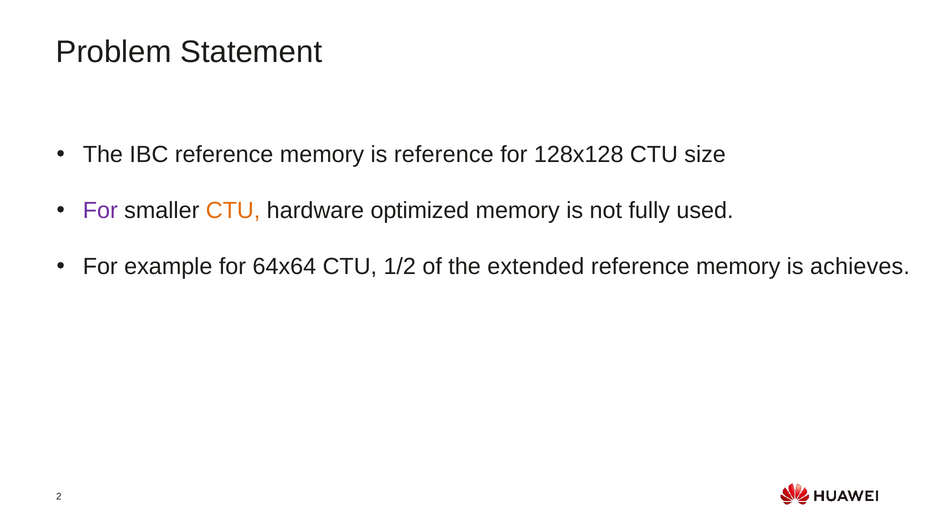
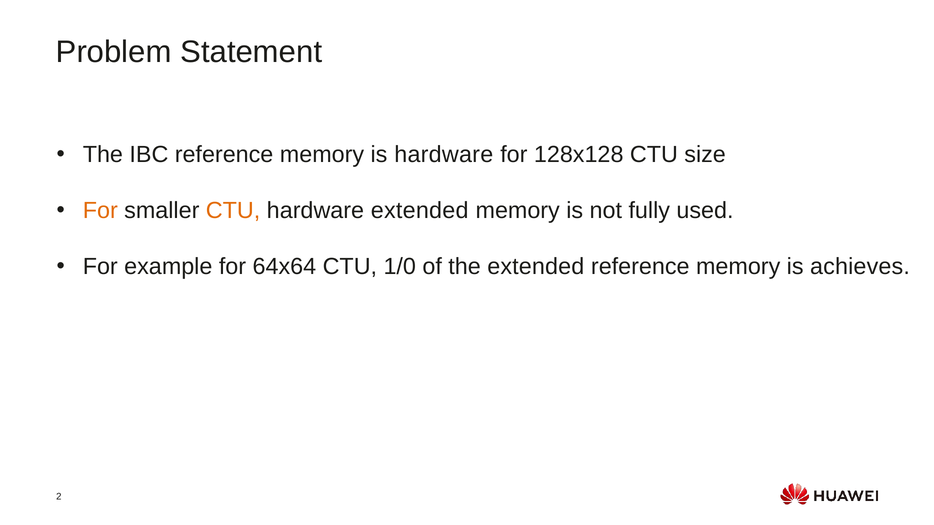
is reference: reference -> hardware
For at (100, 211) colour: purple -> orange
hardware optimized: optimized -> extended
1/2: 1/2 -> 1/0
